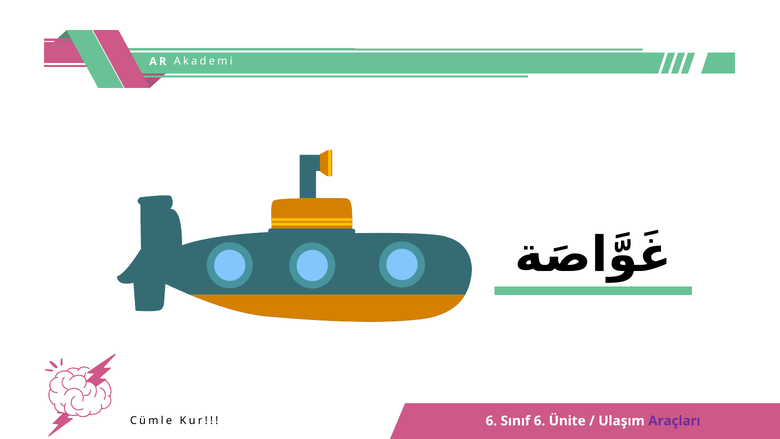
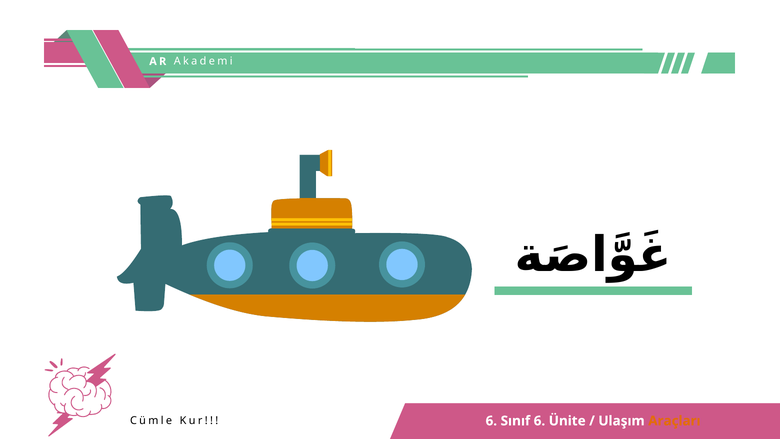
Araçları colour: purple -> orange
